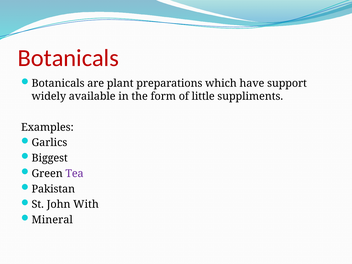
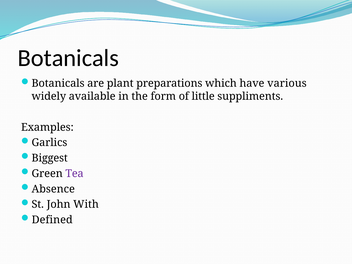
Botanicals at (68, 58) colour: red -> black
support: support -> various
Pakistan: Pakistan -> Absence
Mineral: Mineral -> Defined
